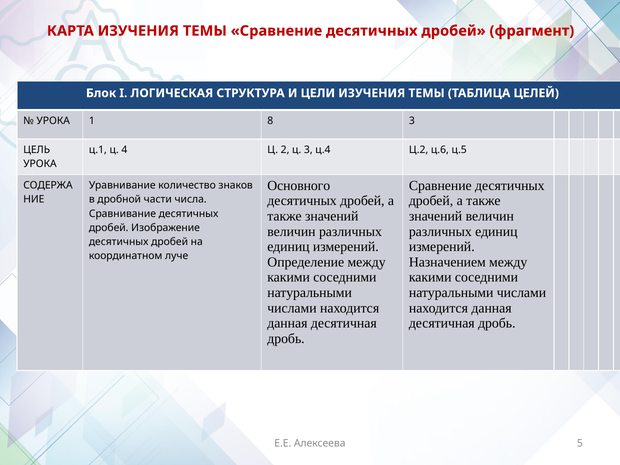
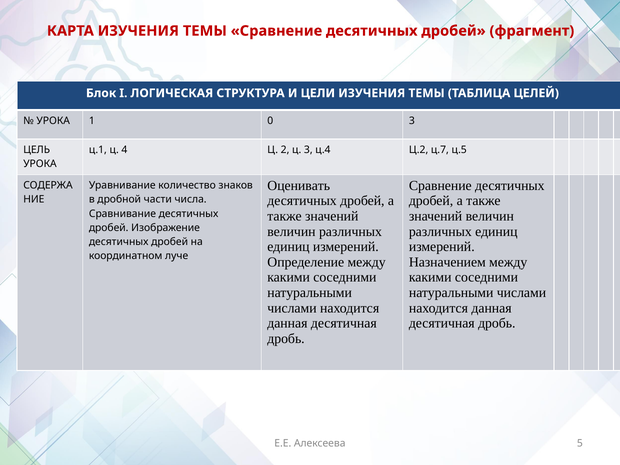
8: 8 -> 0
ц.6: ц.6 -> ц.7
Основного: Основного -> Оценивать
